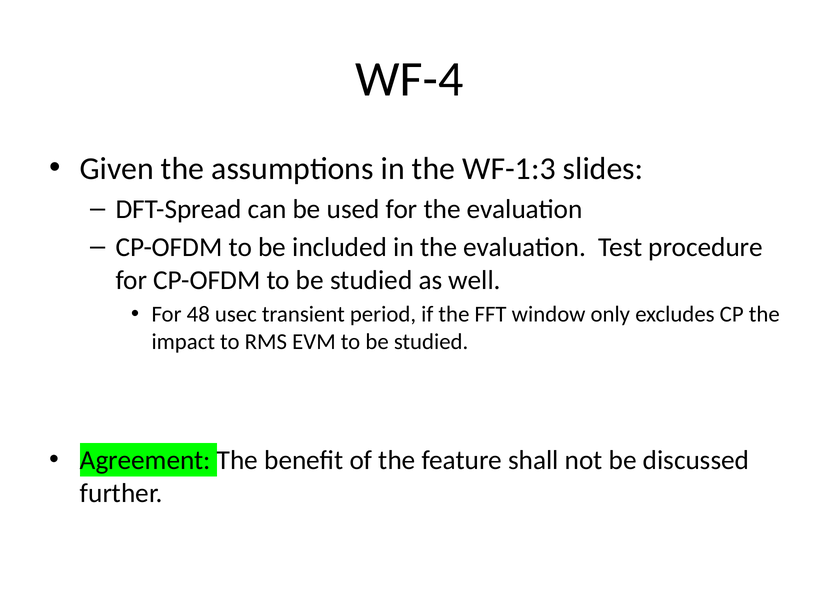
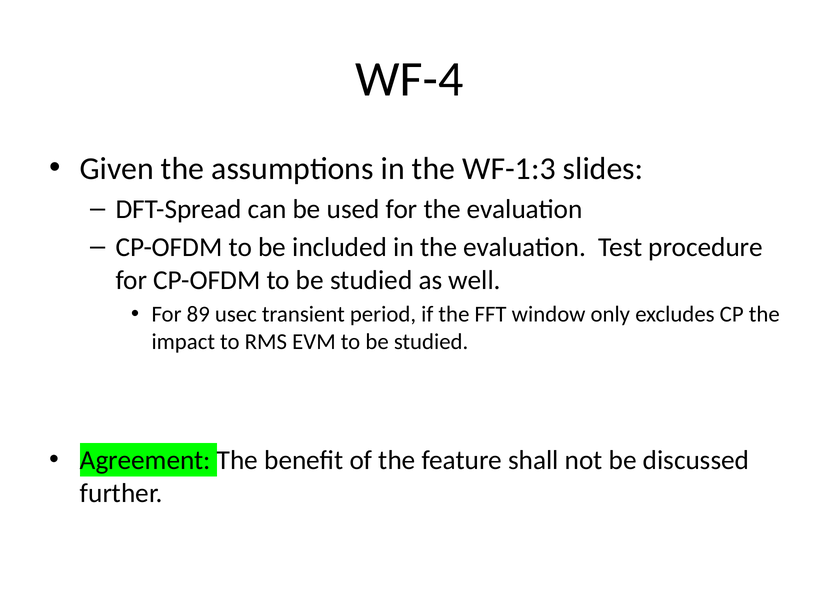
48: 48 -> 89
